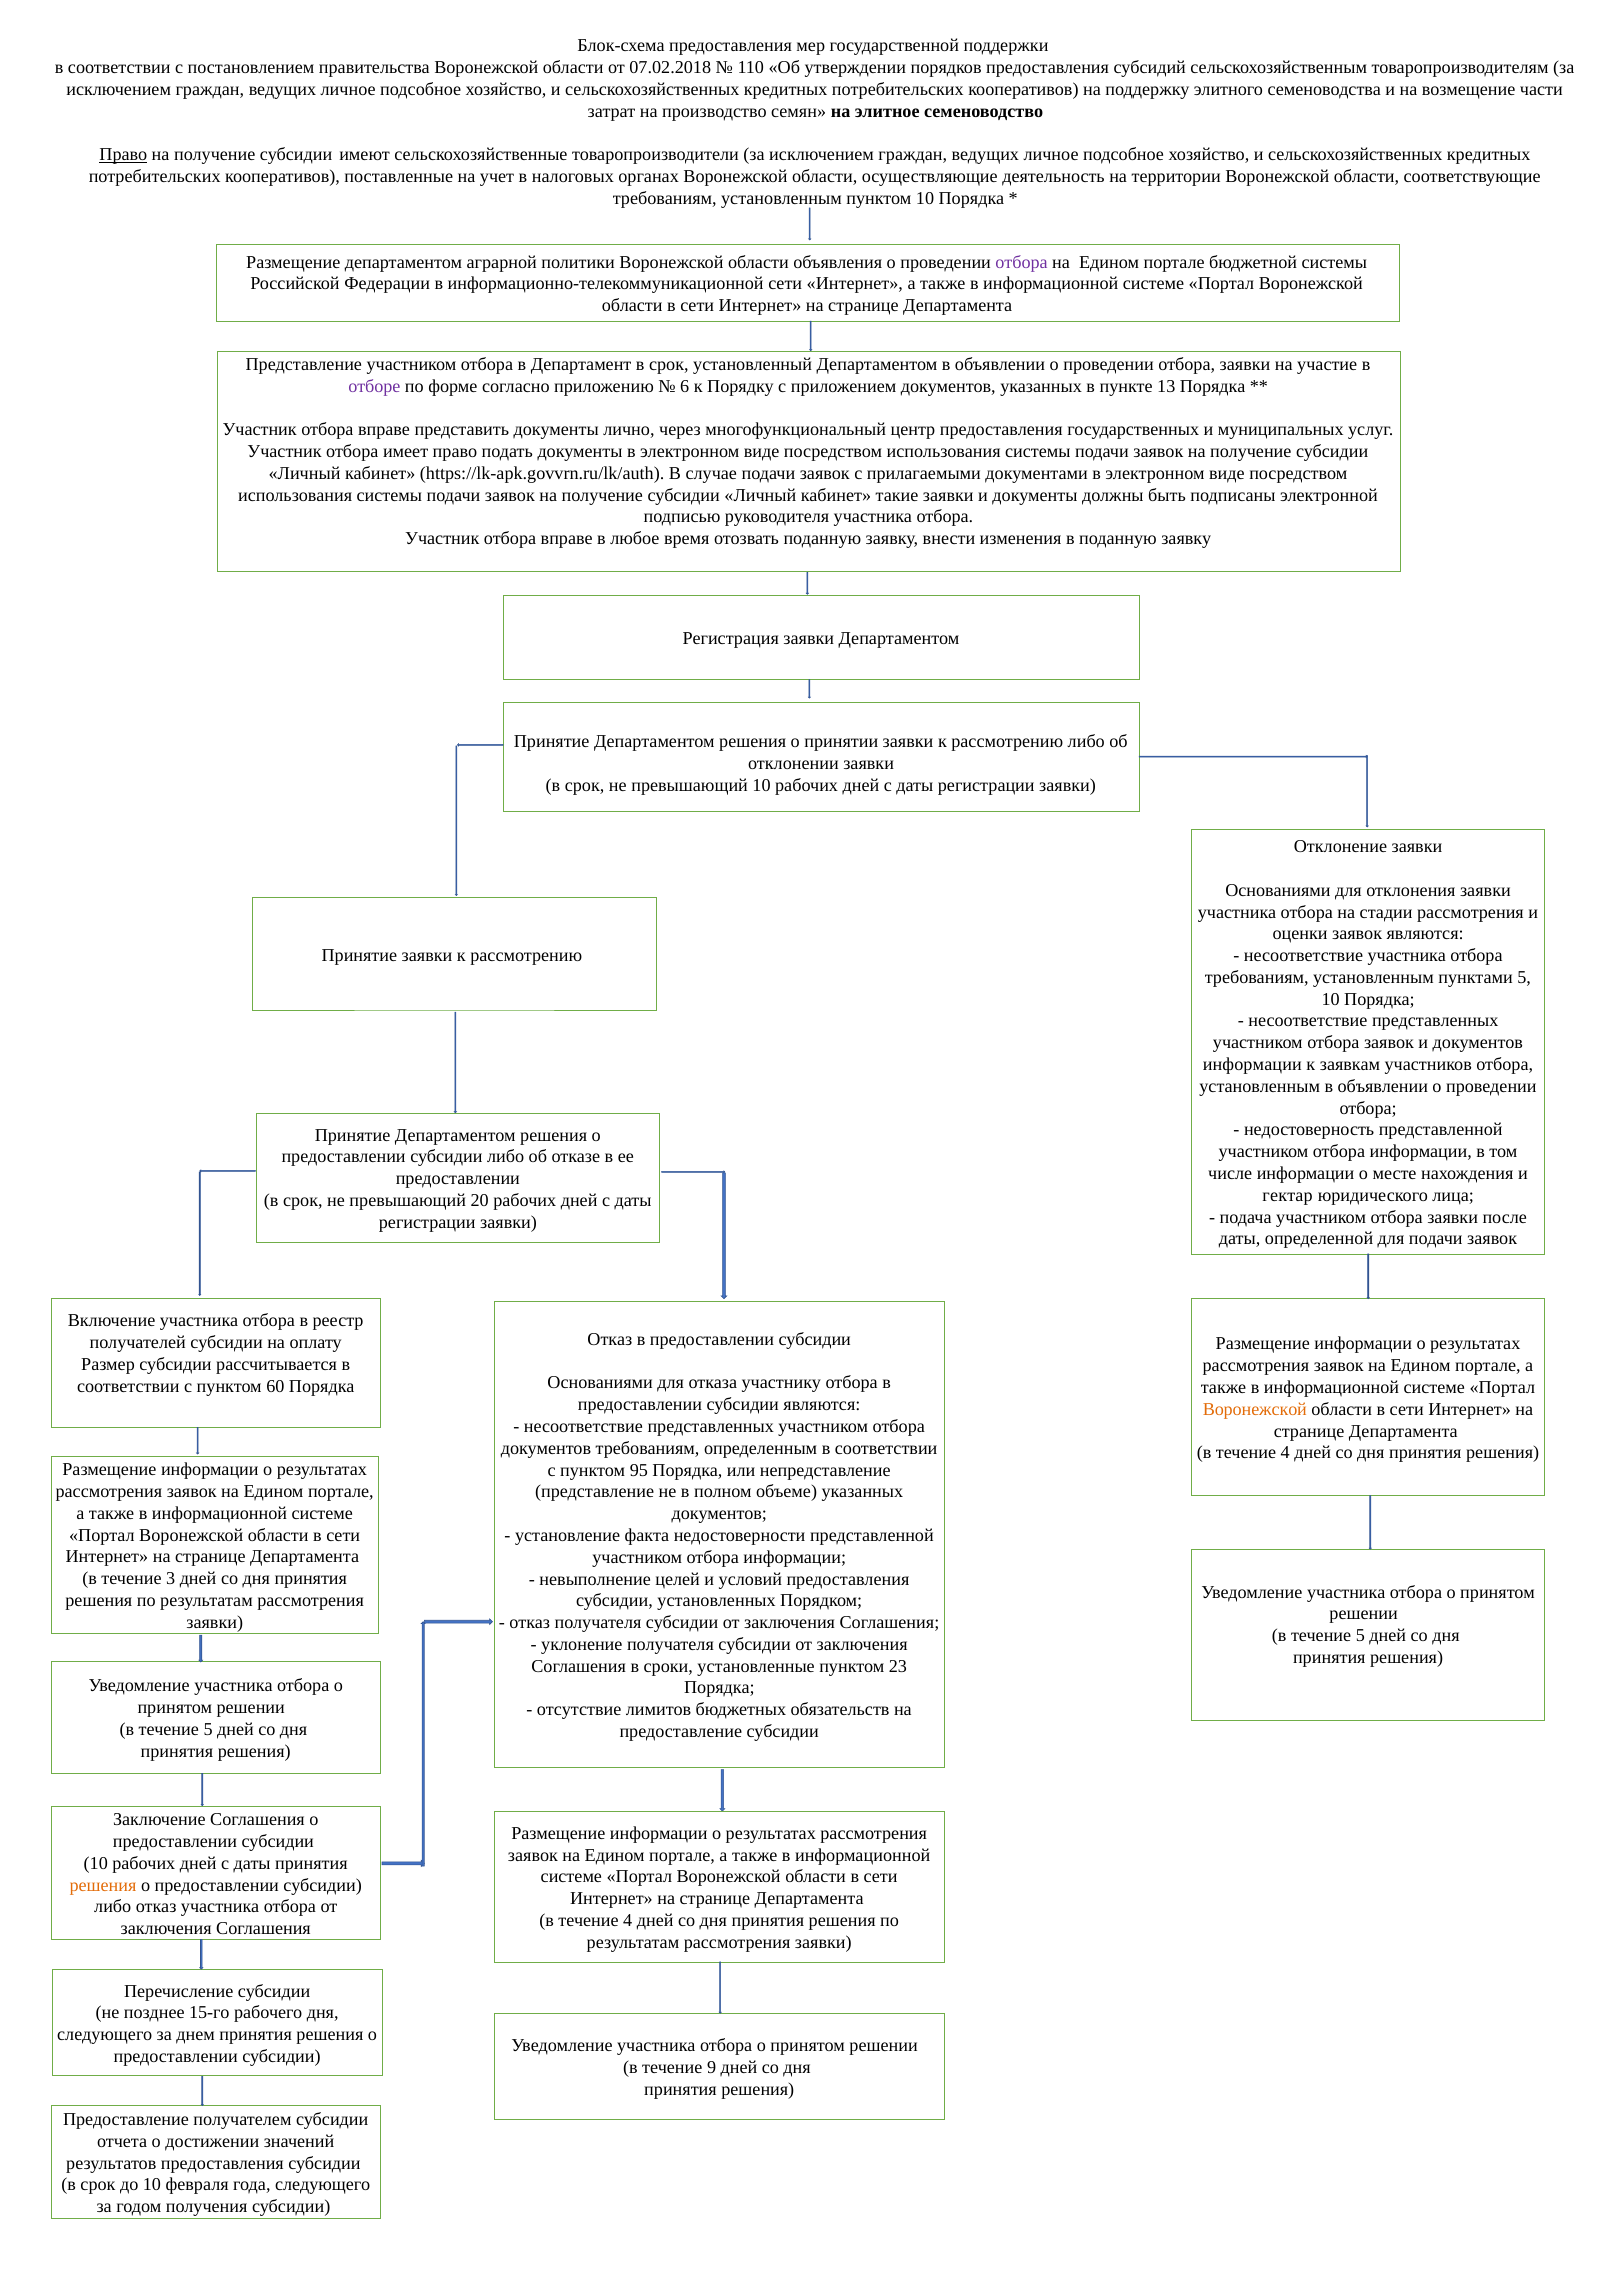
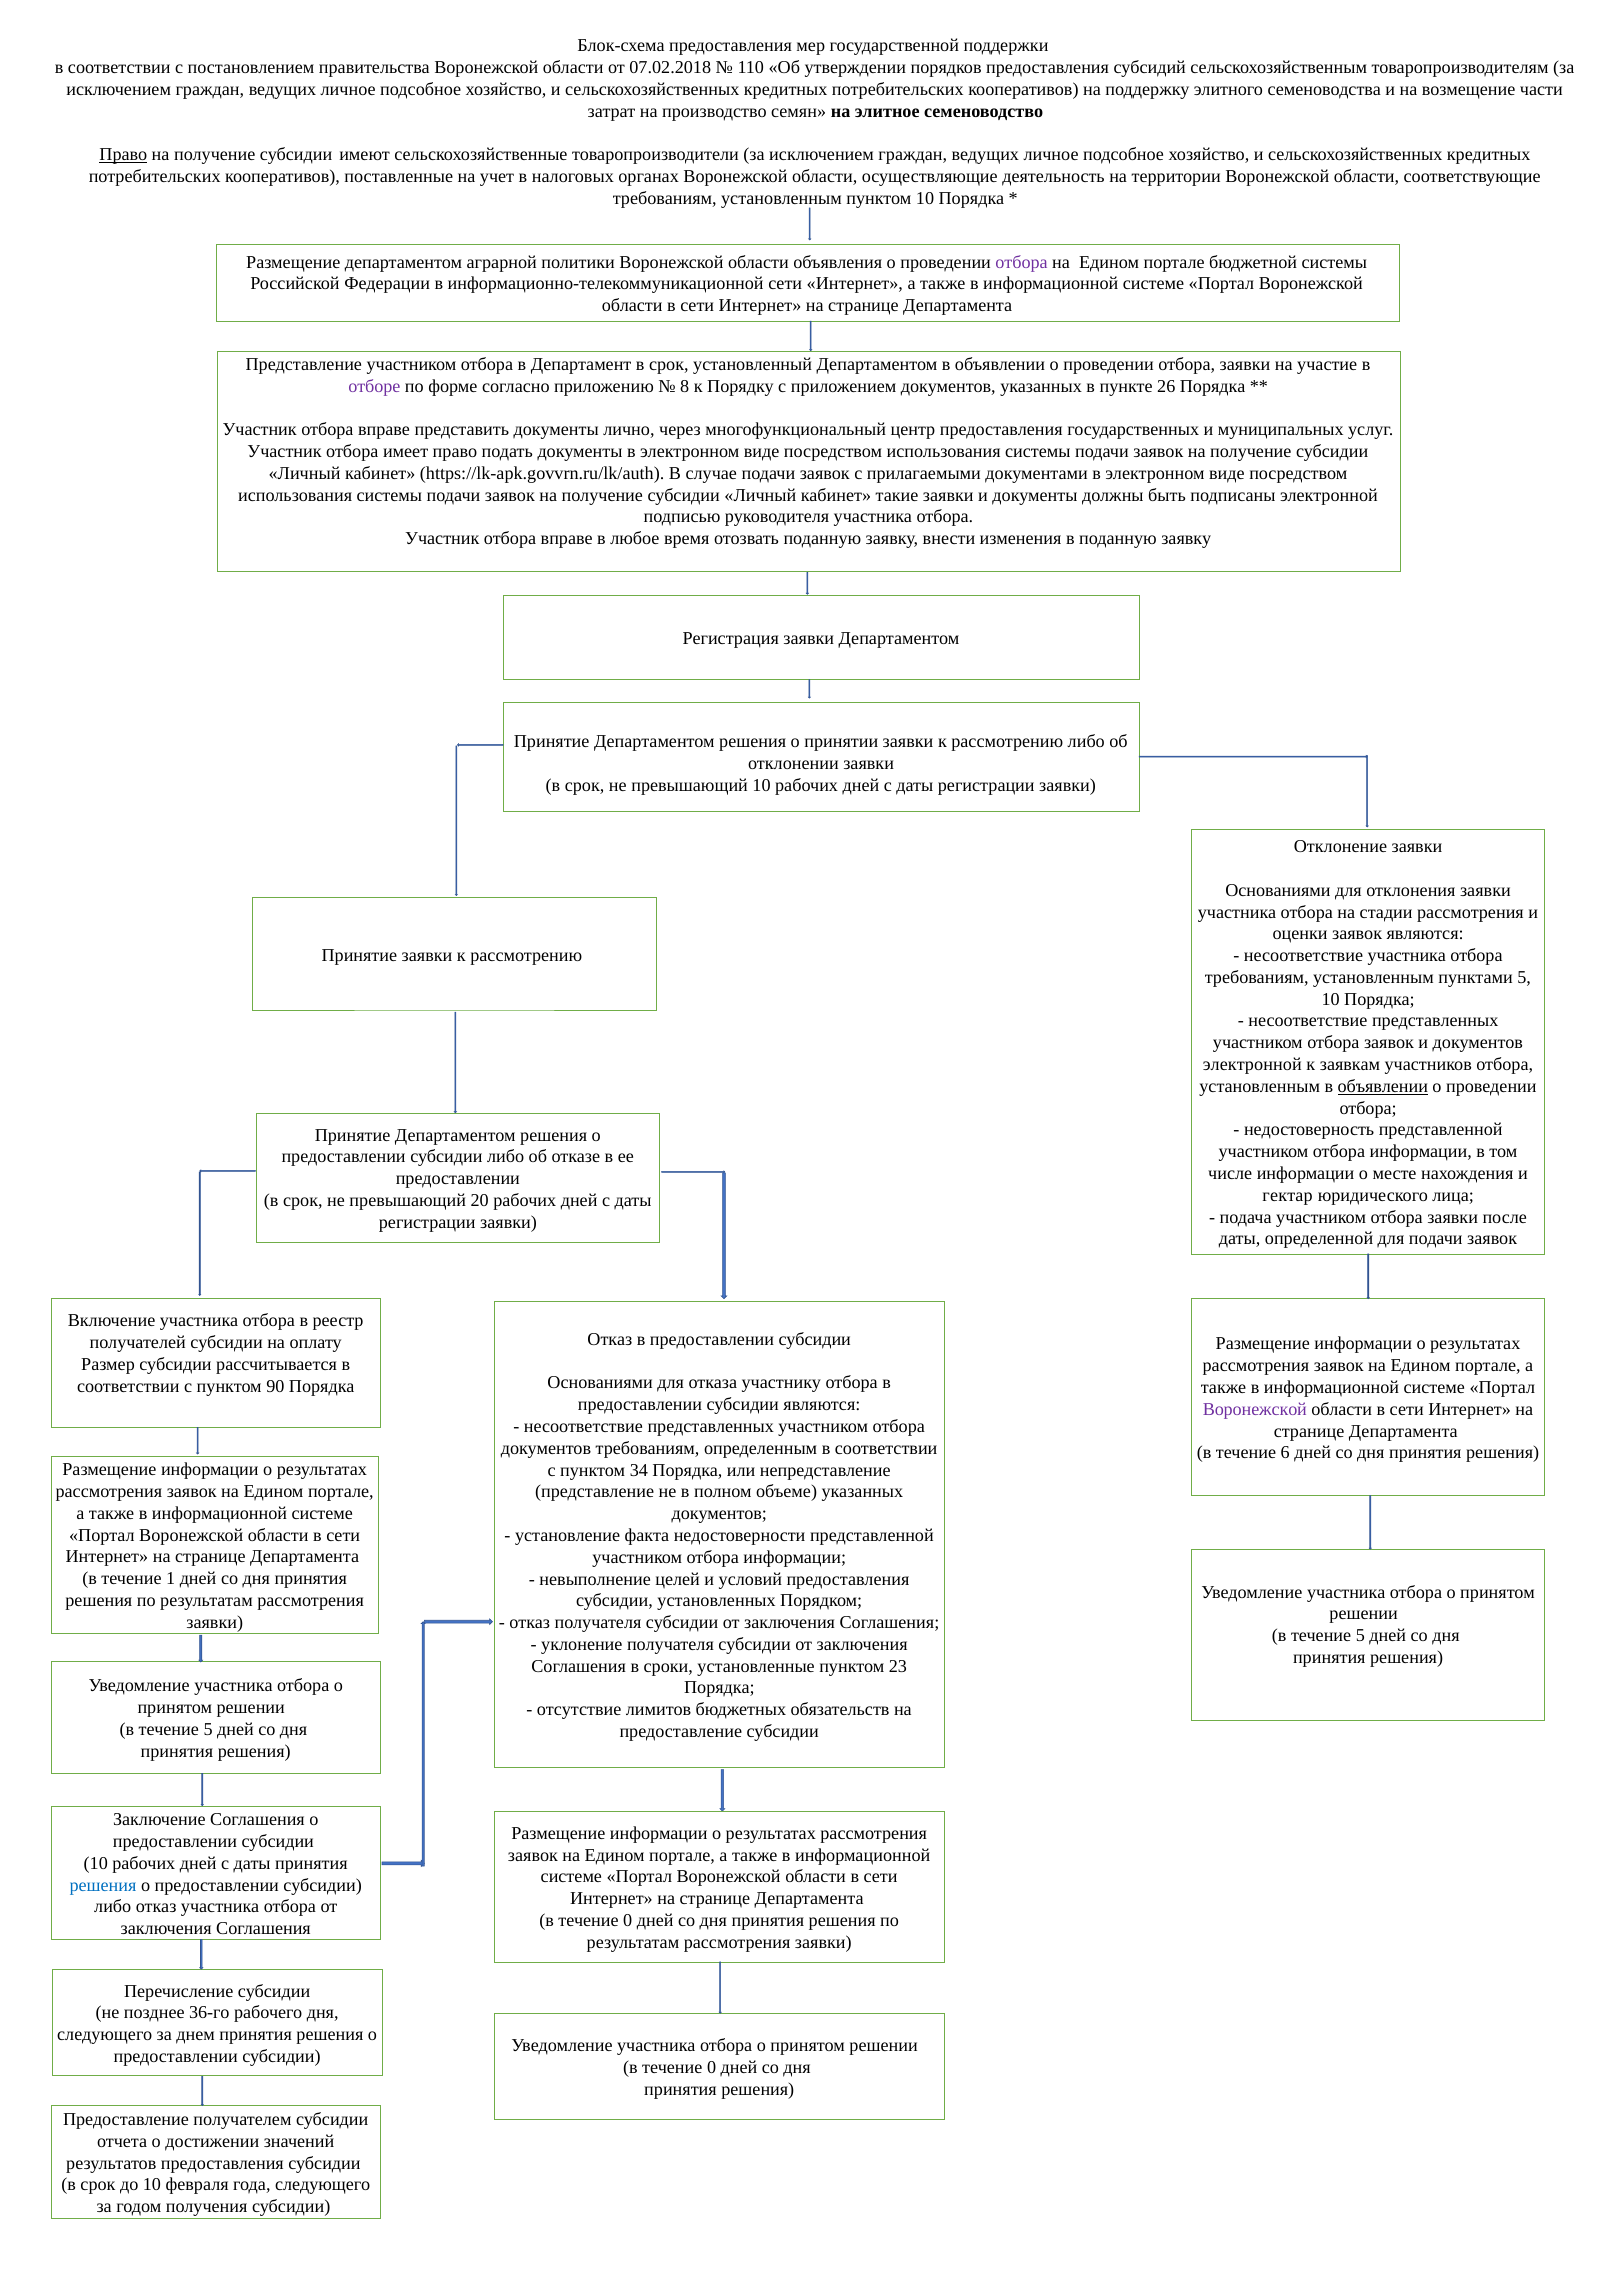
6: 6 -> 8
13: 13 -> 26
информации at (1252, 1065): информации -> электронной
объявлении at (1383, 1086) underline: none -> present
60: 60 -> 90
Воронежской at (1255, 1409) colour: orange -> purple
4 at (1285, 1453): 4 -> 6
95: 95 -> 34
3: 3 -> 1
решения at (103, 1885) colour: orange -> blue
4 at (628, 1921): 4 -> 0
15-го: 15-го -> 36-го
9 at (712, 2068): 9 -> 0
